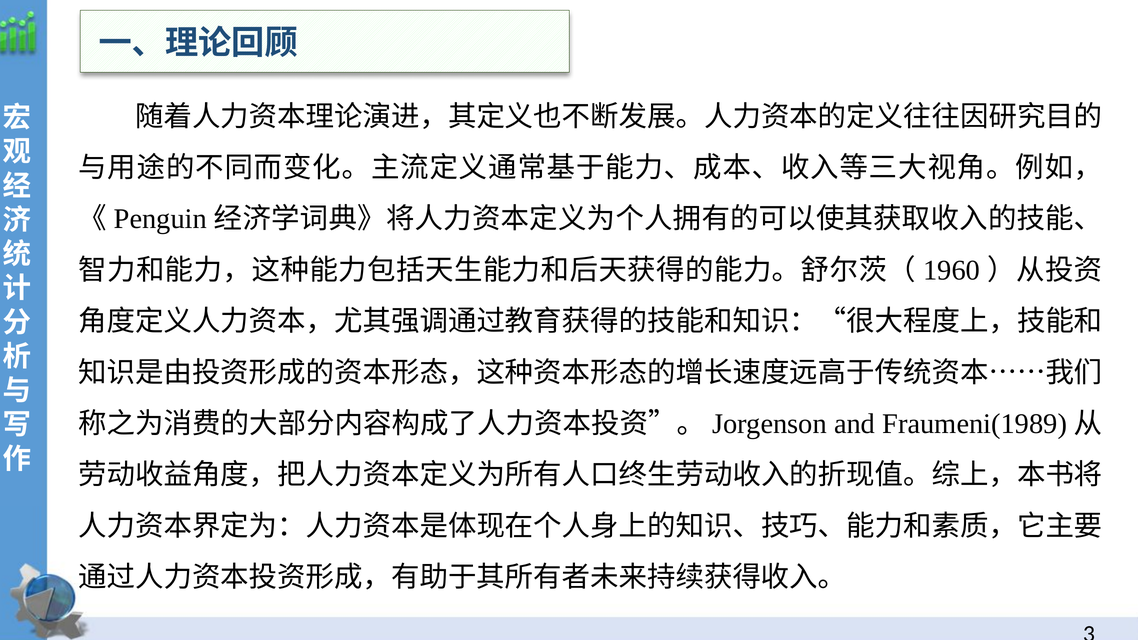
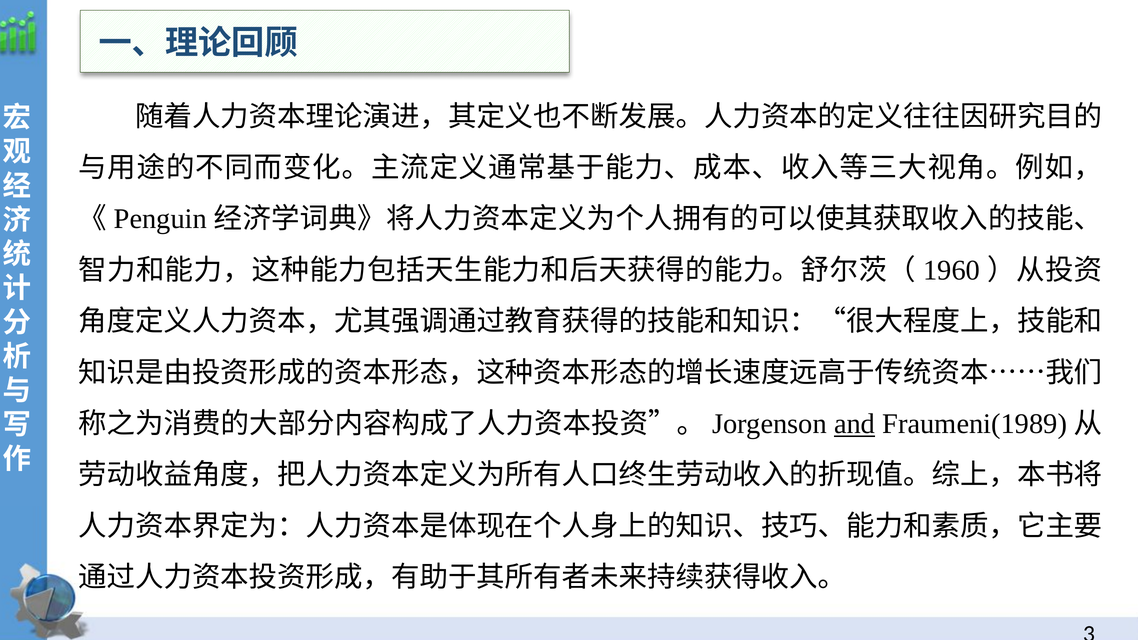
and underline: none -> present
